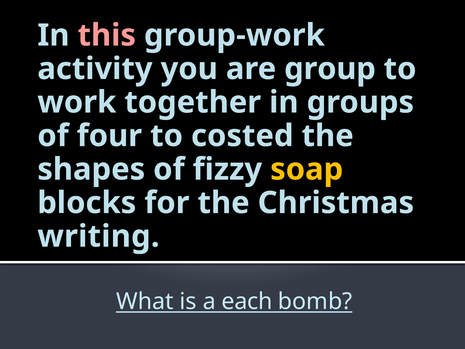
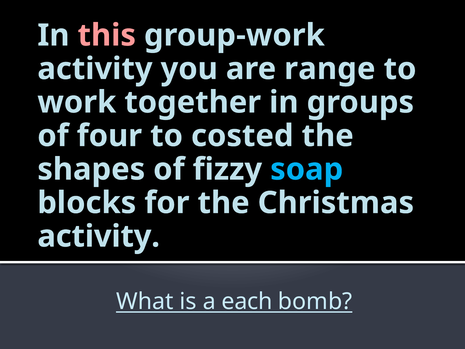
group: group -> range
soap colour: yellow -> light blue
writing at (98, 236): writing -> activity
